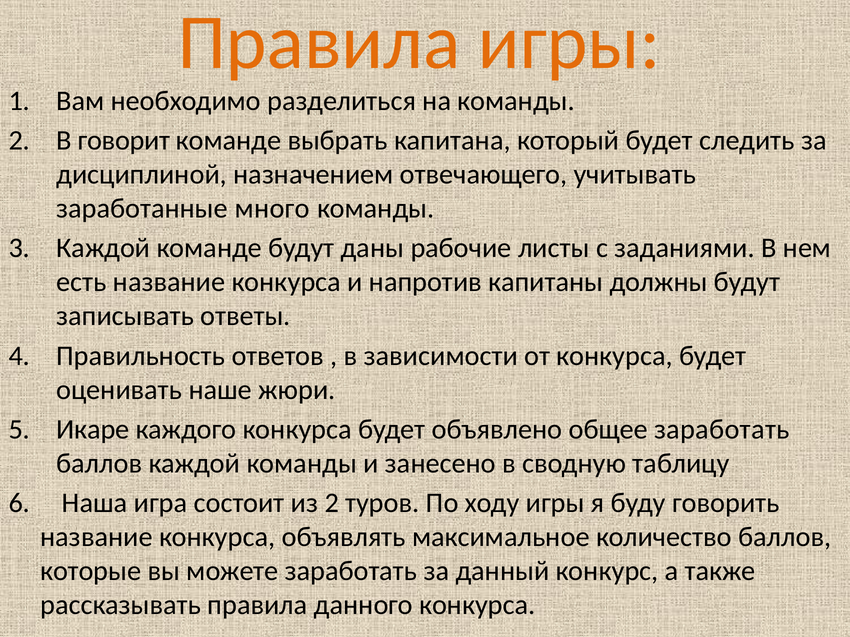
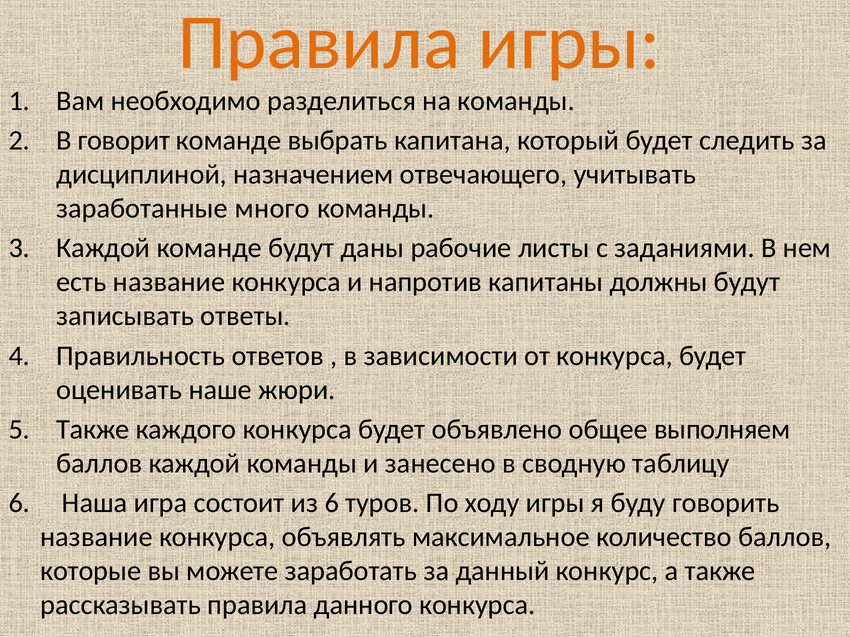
5 Икаре: Икаре -> Также
общее заработать: заработать -> выполняем
из 2: 2 -> 6
